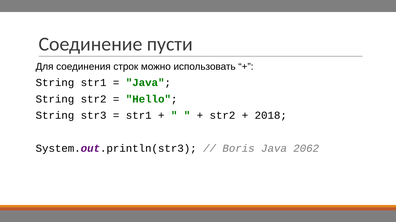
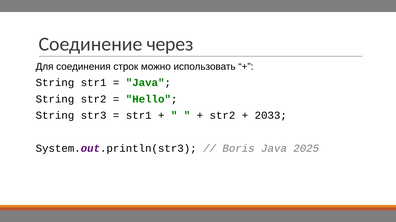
пусти: пусти -> через
2018: 2018 -> 2033
2062: 2062 -> 2025
